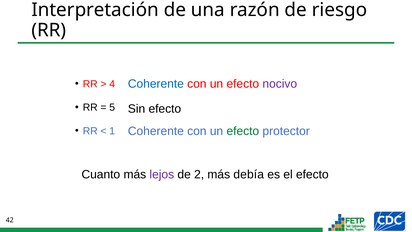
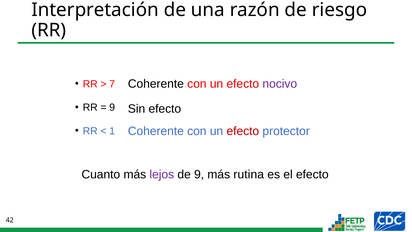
Coherente at (156, 84) colour: blue -> black
4: 4 -> 7
5 at (112, 107): 5 -> 9
efecto at (243, 131) colour: green -> red
de 2: 2 -> 9
debía: debía -> rutina
